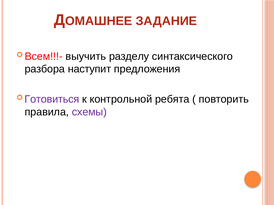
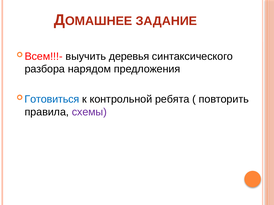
разделу: разделу -> деревья
наступит: наступит -> нарядом
Готовиться colour: purple -> blue
